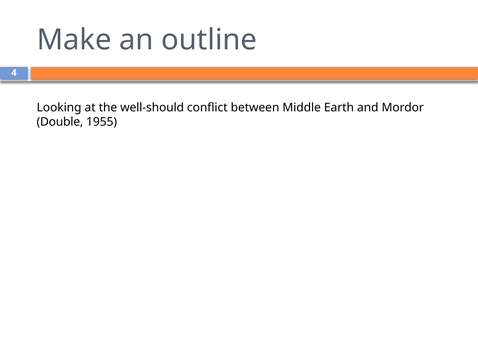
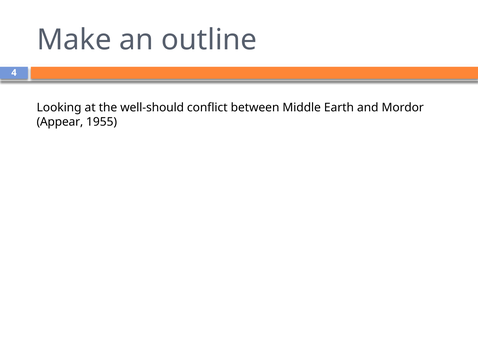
Double: Double -> Appear
